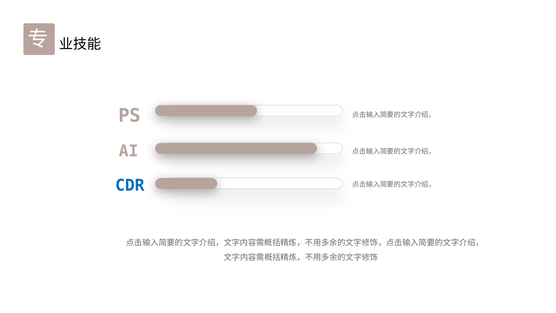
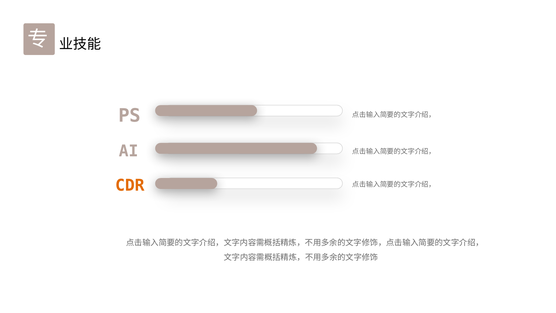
CDR colour: blue -> orange
